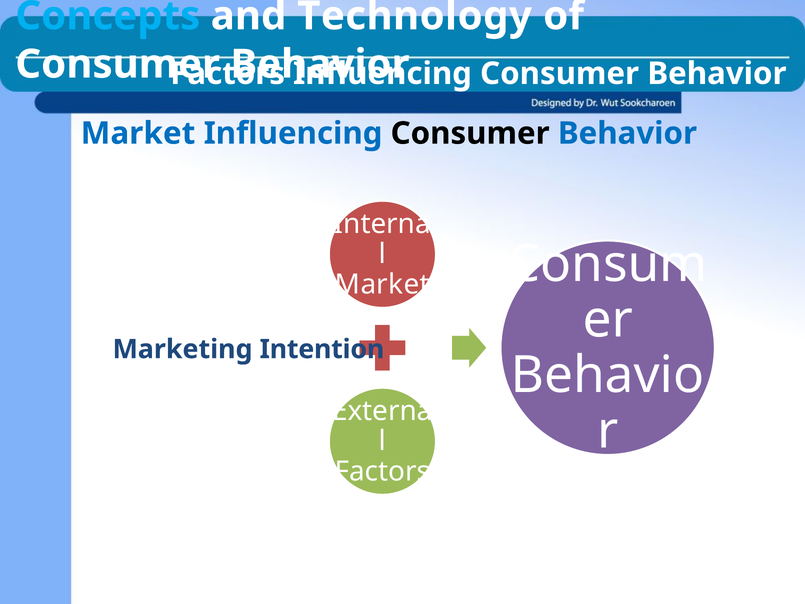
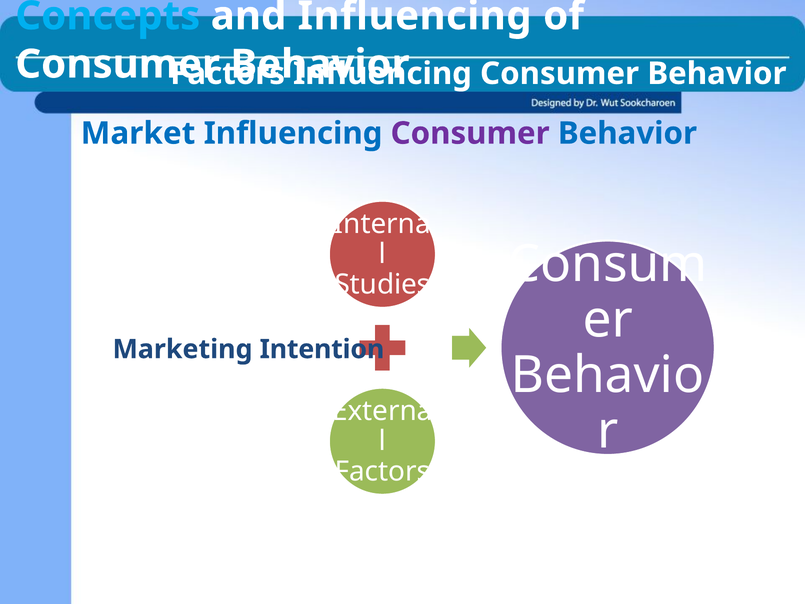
and Technology: Technology -> Influencing
Consumer at (470, 133) colour: black -> purple
Market at (382, 284): Market -> Studies
